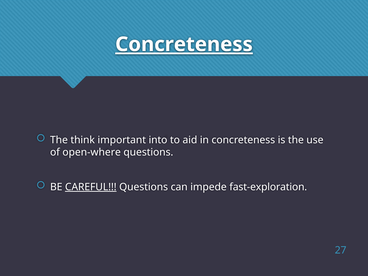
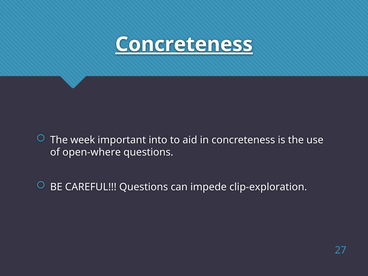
think: think -> week
CAREFUL underline: present -> none
fast-exploration: fast-exploration -> clip-exploration
